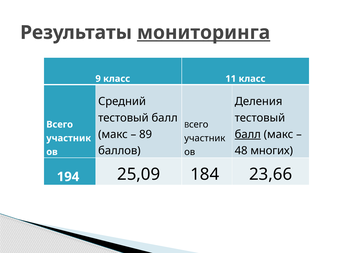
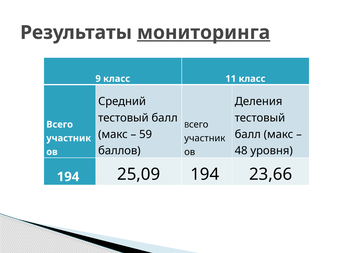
89: 89 -> 59
балл at (248, 134) underline: present -> none
многих: многих -> уровня
25,09 184: 184 -> 194
